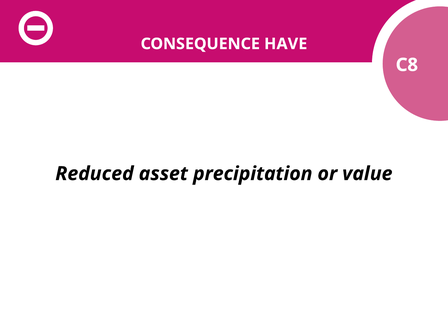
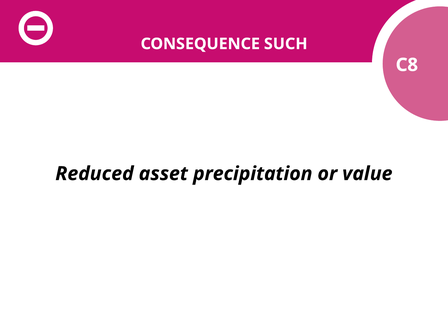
HAVE: HAVE -> SUCH
